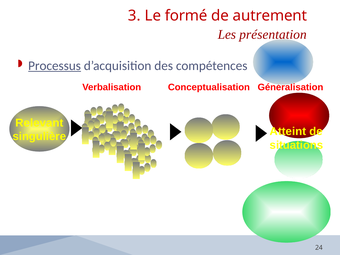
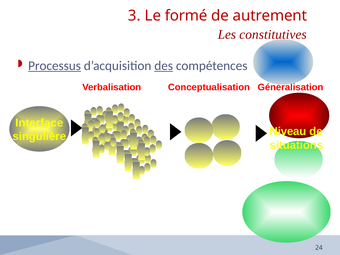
présentation: présentation -> constitutives
des underline: none -> present
Relevant: Relevant -> Interface
Atteint: Atteint -> Niveau
